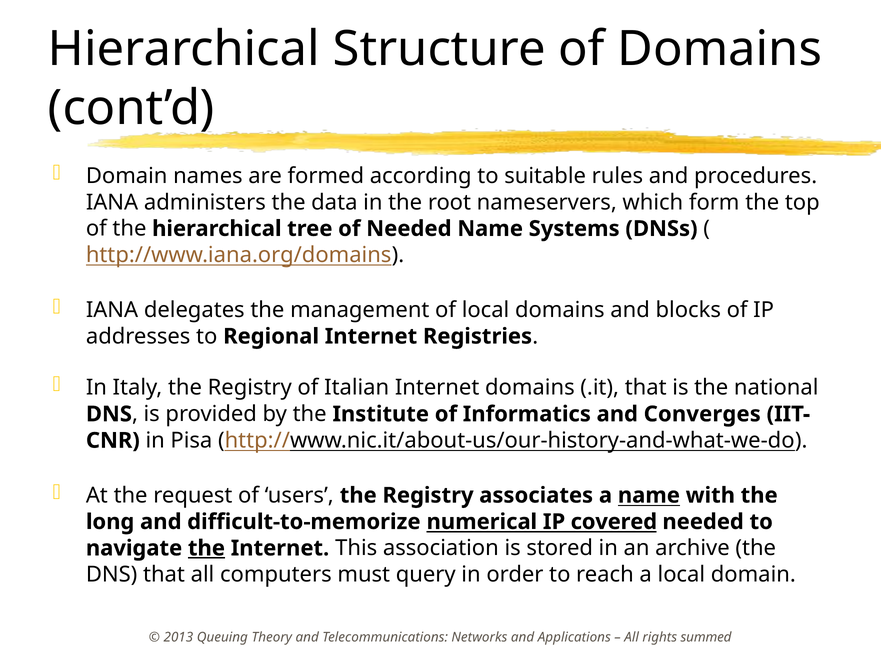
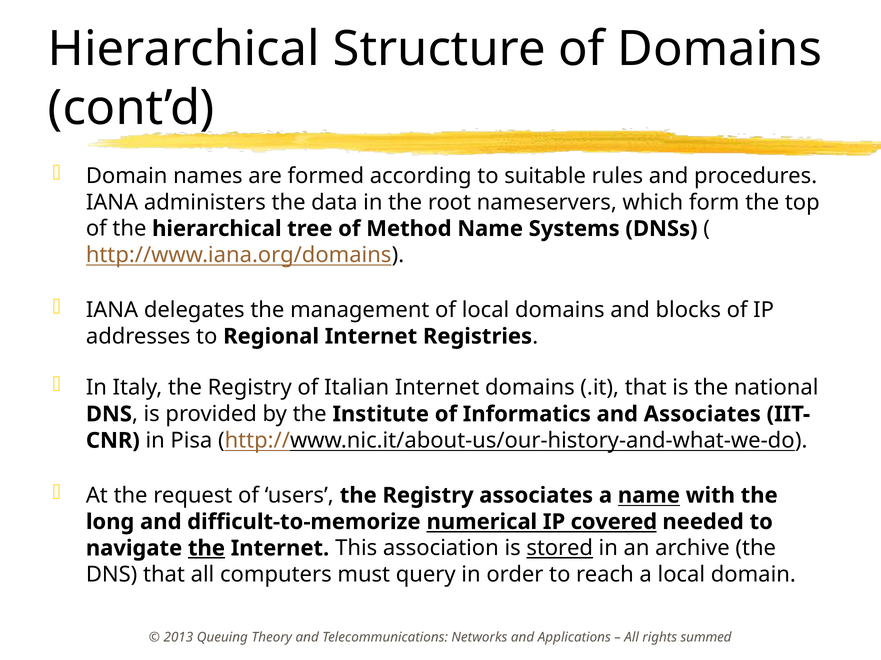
of Needed: Needed -> Method
and Converges: Converges -> Associates
stored underline: none -> present
